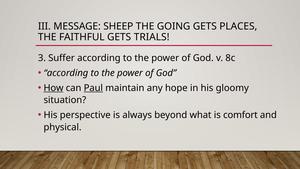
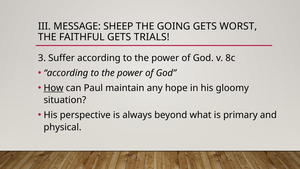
PLACES: PLACES -> WORST
Paul underline: present -> none
comfort: comfort -> primary
